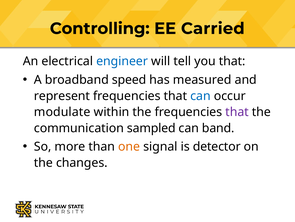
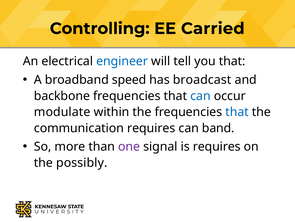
measured: measured -> broadcast
represent: represent -> backbone
that at (237, 112) colour: purple -> blue
communication sampled: sampled -> requires
one colour: orange -> purple
is detector: detector -> requires
changes: changes -> possibly
